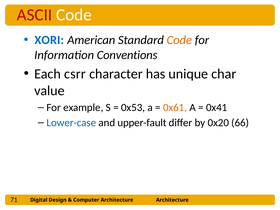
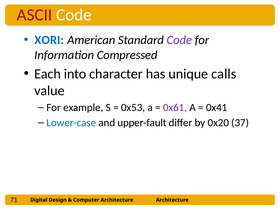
Code at (179, 40) colour: orange -> purple
Conventions: Conventions -> Compressed
csrr: csrr -> into
char: char -> calls
0x61 colour: orange -> purple
66: 66 -> 37
